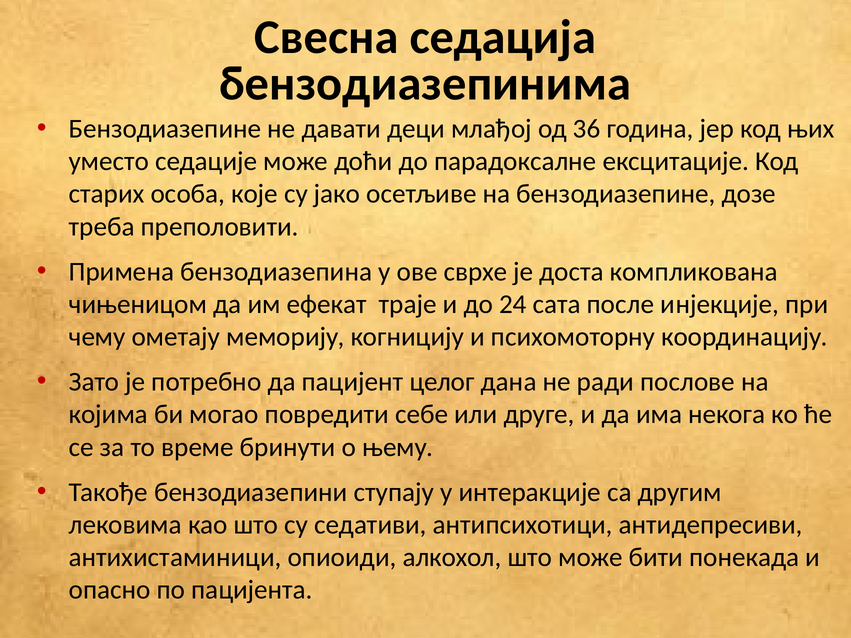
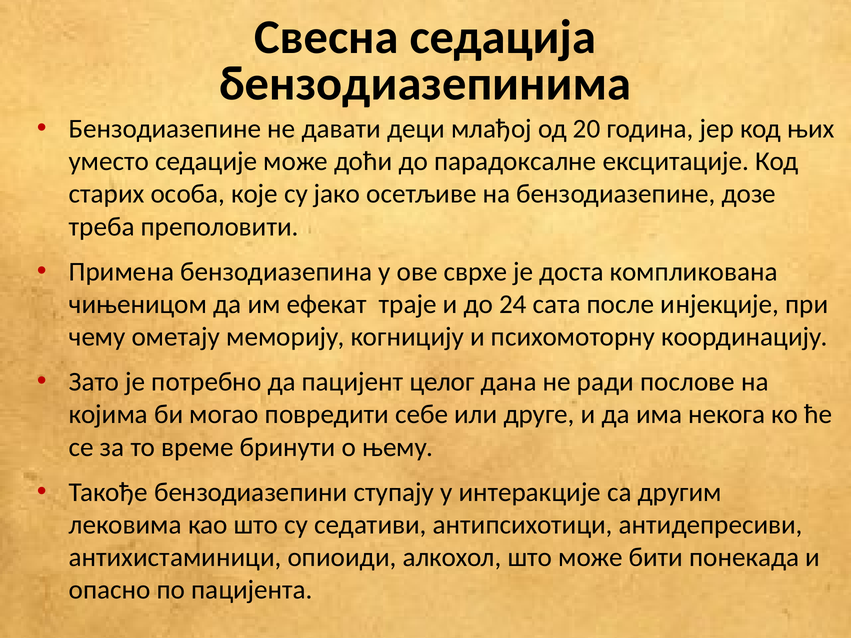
36: 36 -> 20
